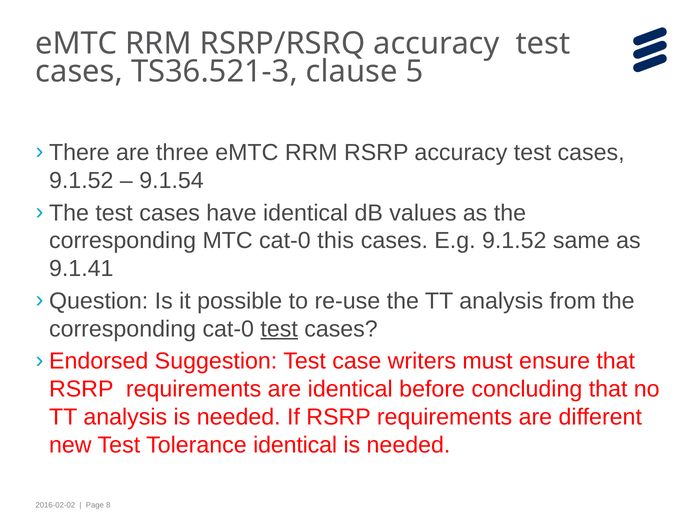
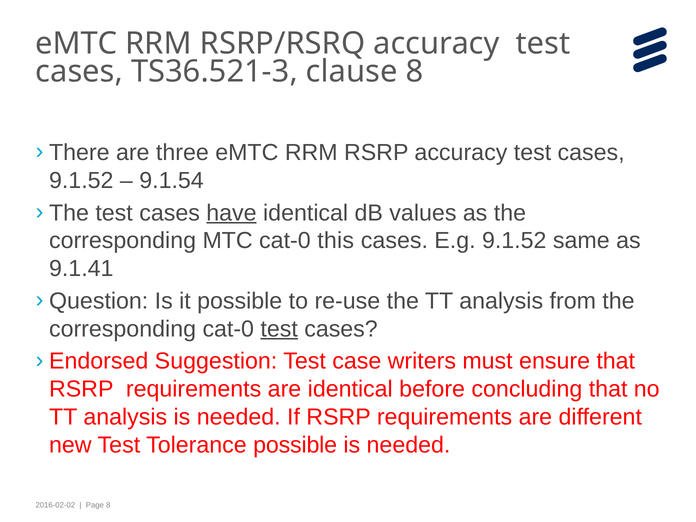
clause 5: 5 -> 8
have underline: none -> present
Tolerance identical: identical -> possible
